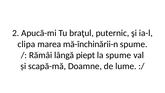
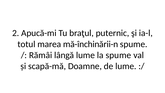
clipa: clipa -> totul
lângă piept: piept -> lume
